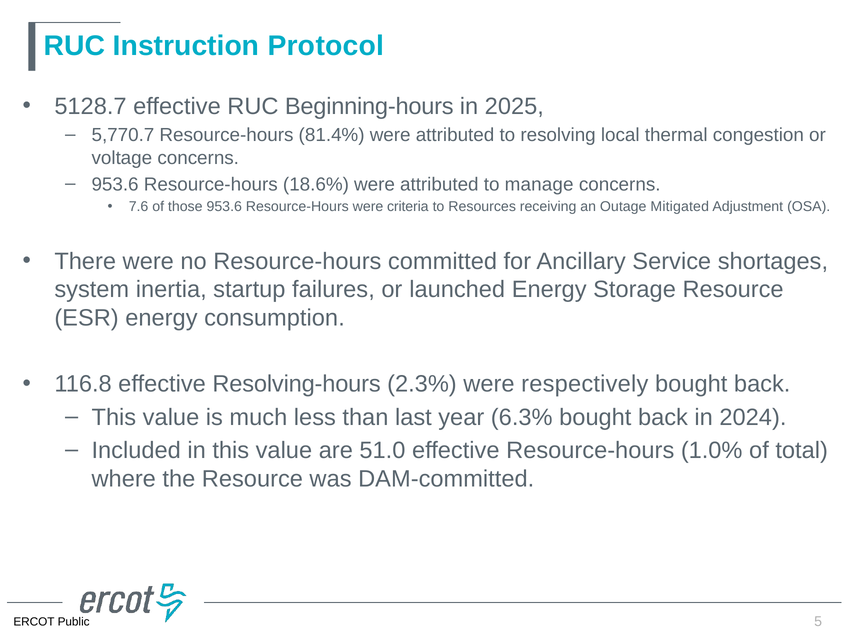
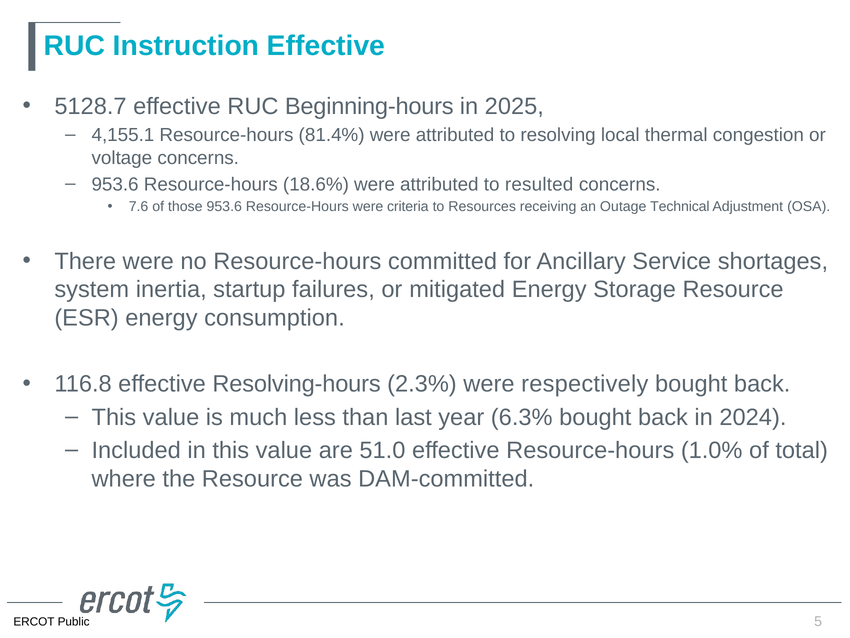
Instruction Protocol: Protocol -> Effective
5,770.7: 5,770.7 -> 4,155.1
manage: manage -> resulted
Mitigated: Mitigated -> Technical
launched: launched -> mitigated
